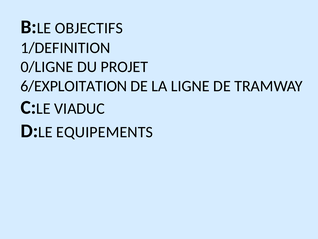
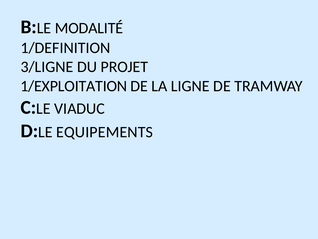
OBJECTIFS: OBJECTIFS -> MODALITÉ
0/LIGNE: 0/LIGNE -> 3/LIGNE
6/EXPLOITATION: 6/EXPLOITATION -> 1/EXPLOITATION
